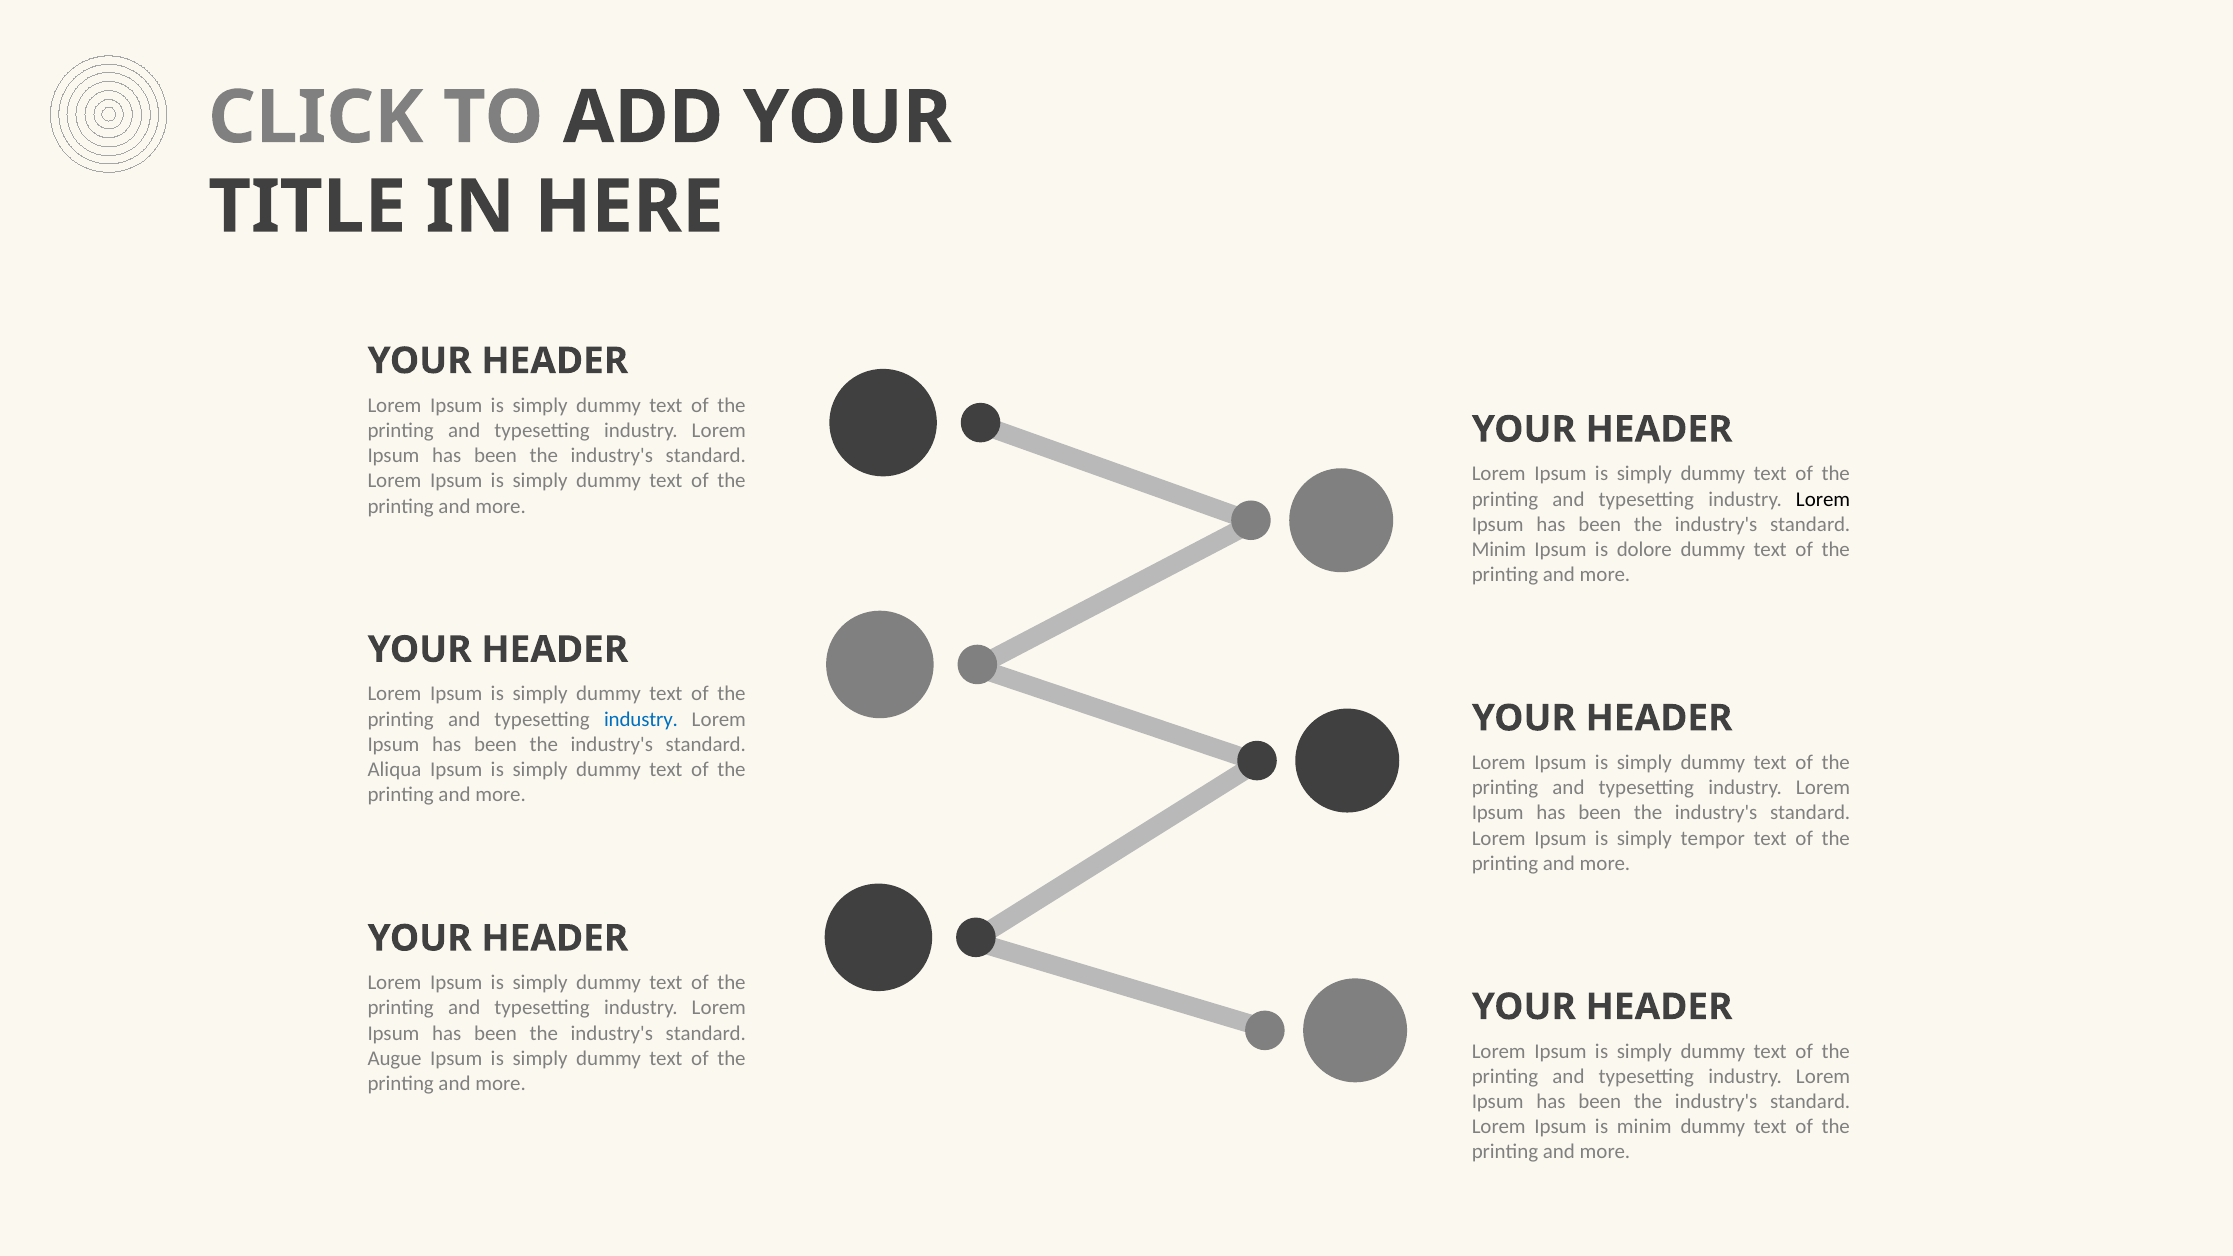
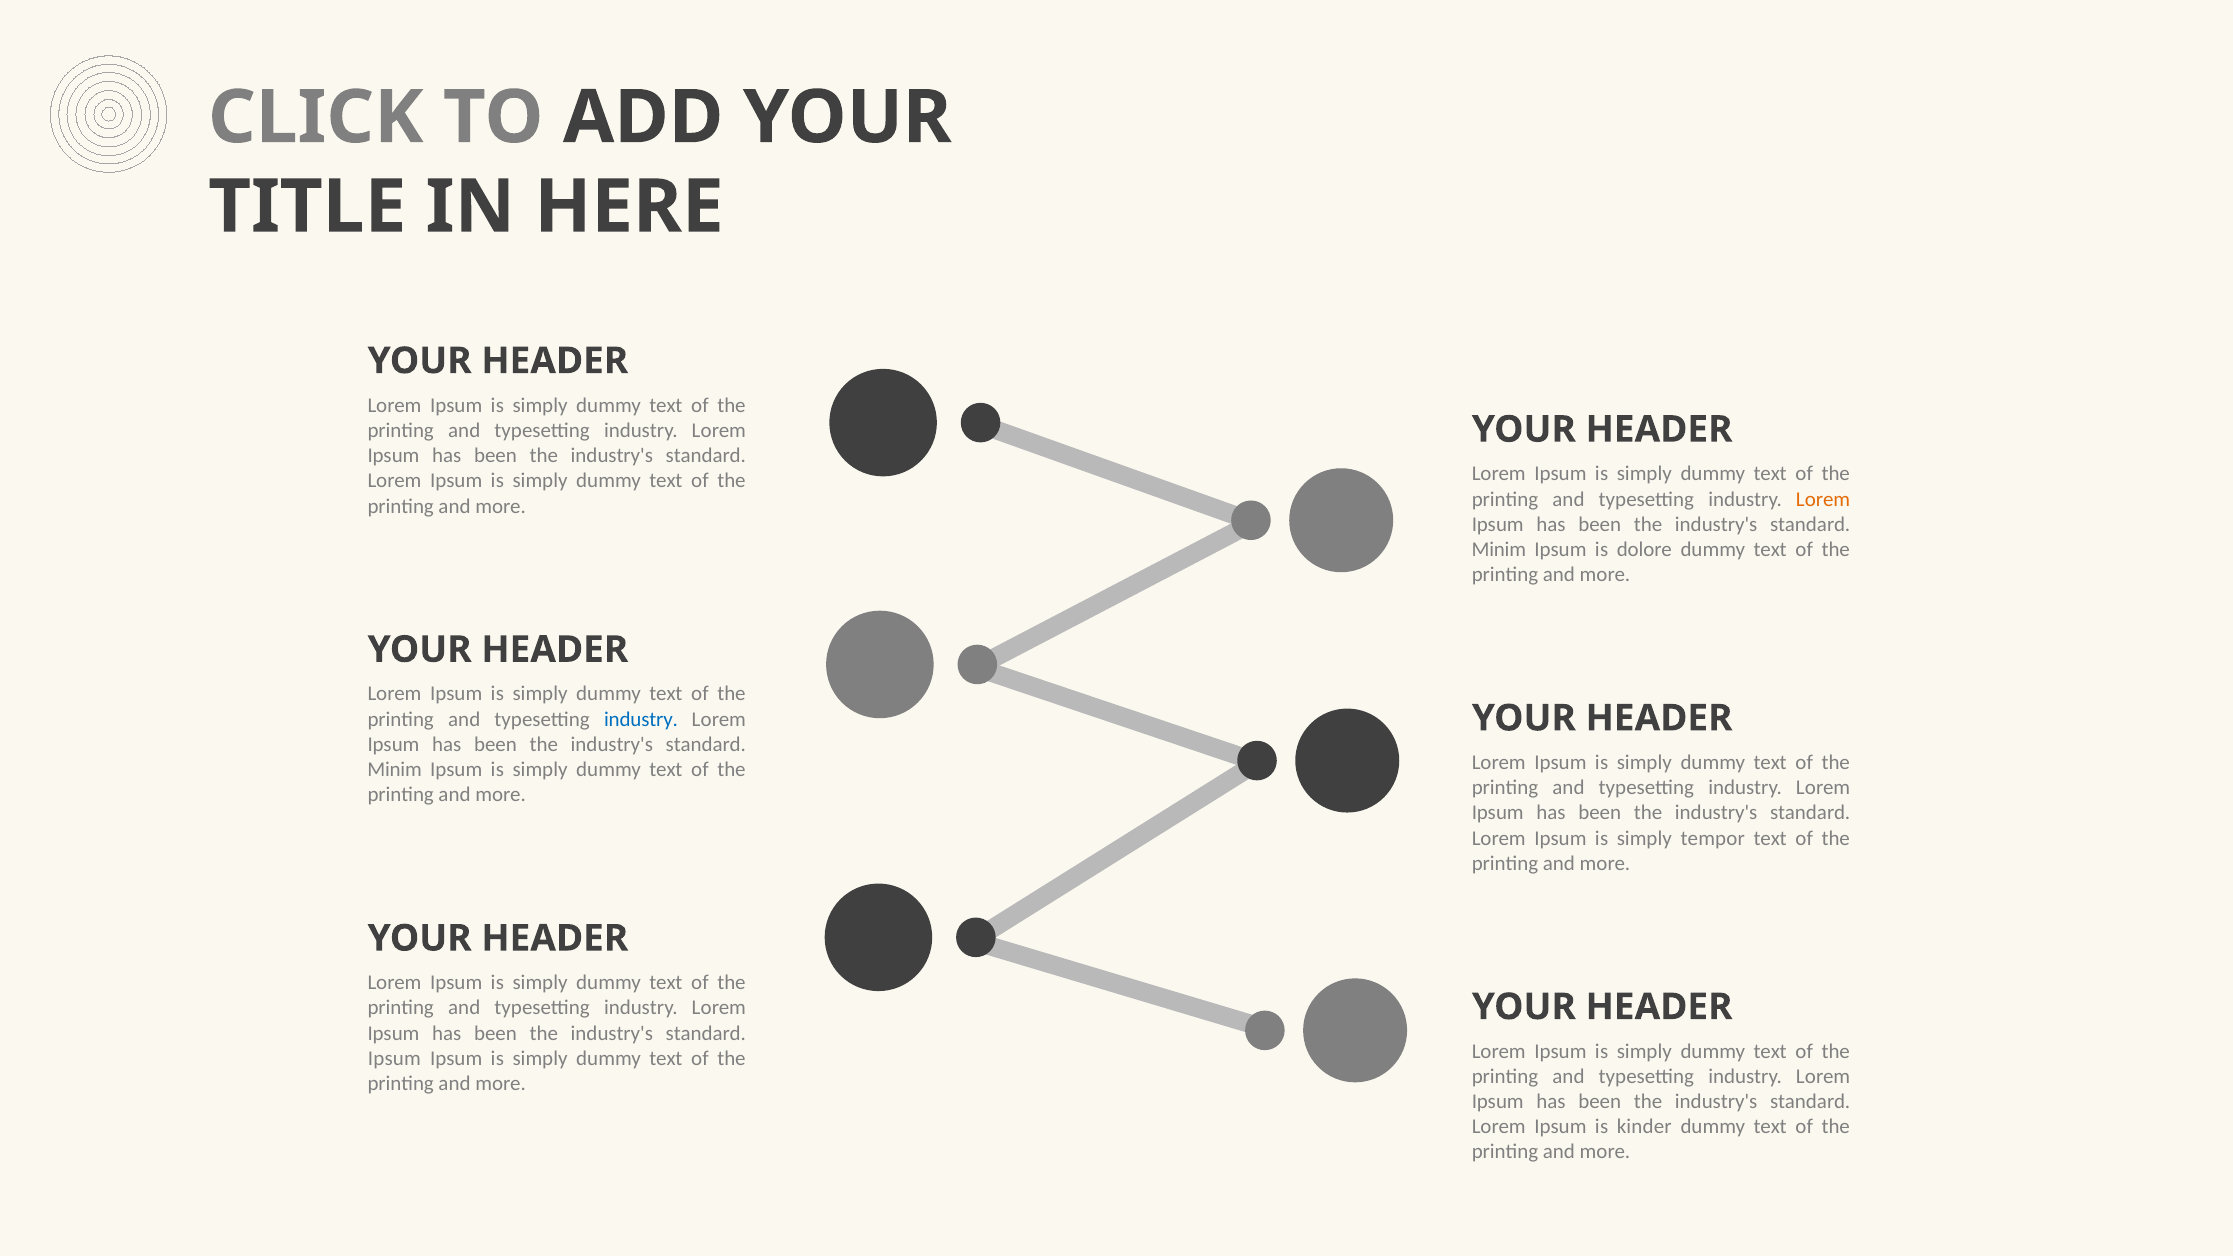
Lorem at (1823, 499) colour: black -> orange
Aliqua at (394, 770): Aliqua -> Minim
Augue at (395, 1058): Augue -> Ipsum
is minim: minim -> kinder
